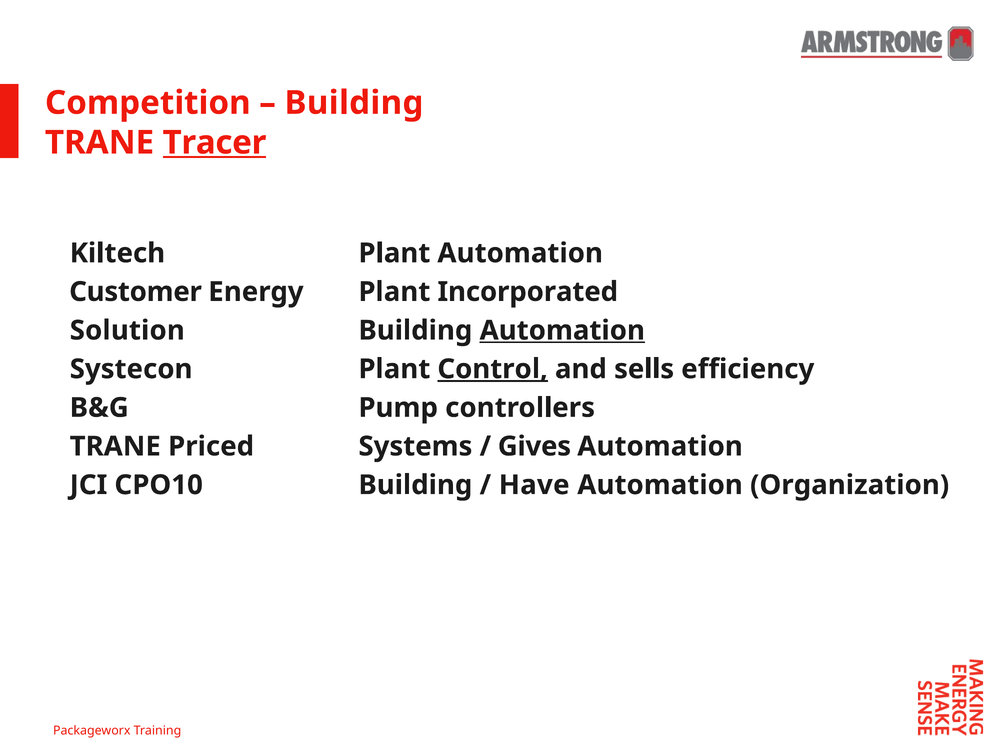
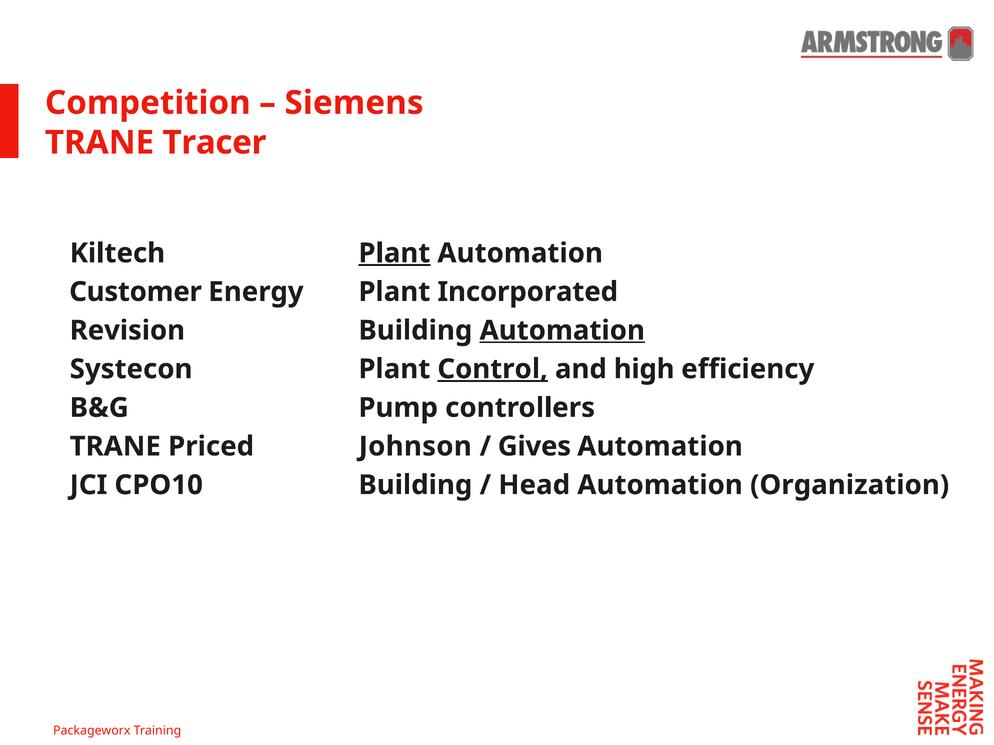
Building at (354, 103): Building -> Siemens
Tracer underline: present -> none
Plant at (394, 253) underline: none -> present
Solution: Solution -> Revision
sells: sells -> high
Systems: Systems -> Johnson
Have: Have -> Head
